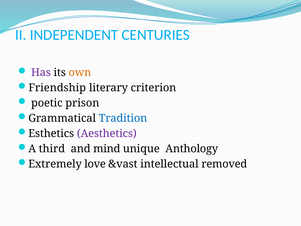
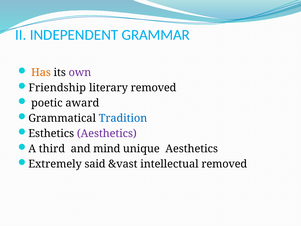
CENTURIES: CENTURIES -> GRAMMAR
Has colour: purple -> orange
own colour: orange -> purple
literary criterion: criterion -> removed
prison: prison -> award
unique Anthology: Anthology -> Aesthetics
love: love -> said
